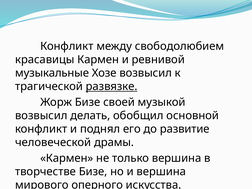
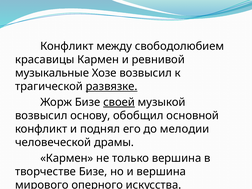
своей underline: none -> present
делать: делать -> основу
развитие: развитие -> мелодии
